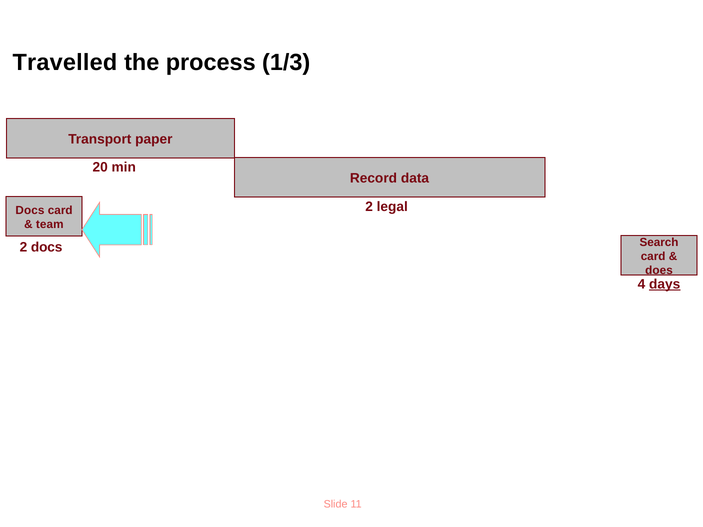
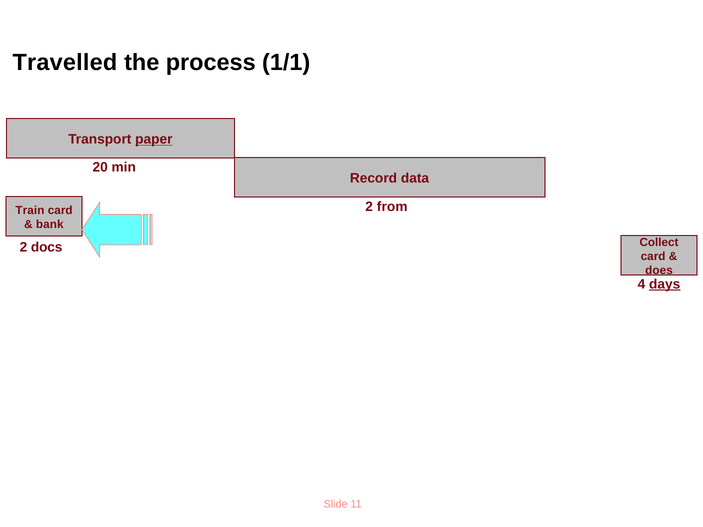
1/3: 1/3 -> 1/1
paper underline: none -> present
legal: legal -> from
Docs at (30, 210): Docs -> Train
team: team -> bank
Search: Search -> Collect
